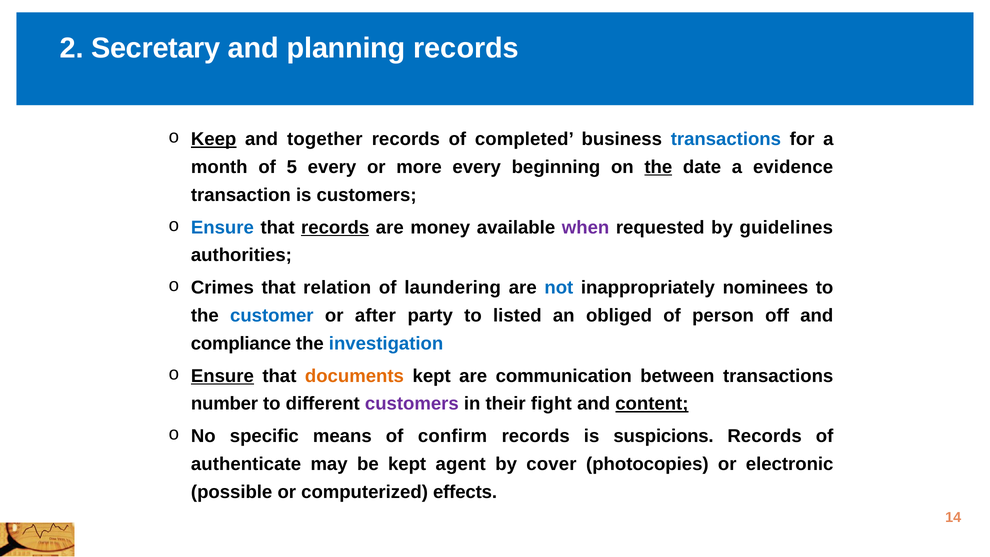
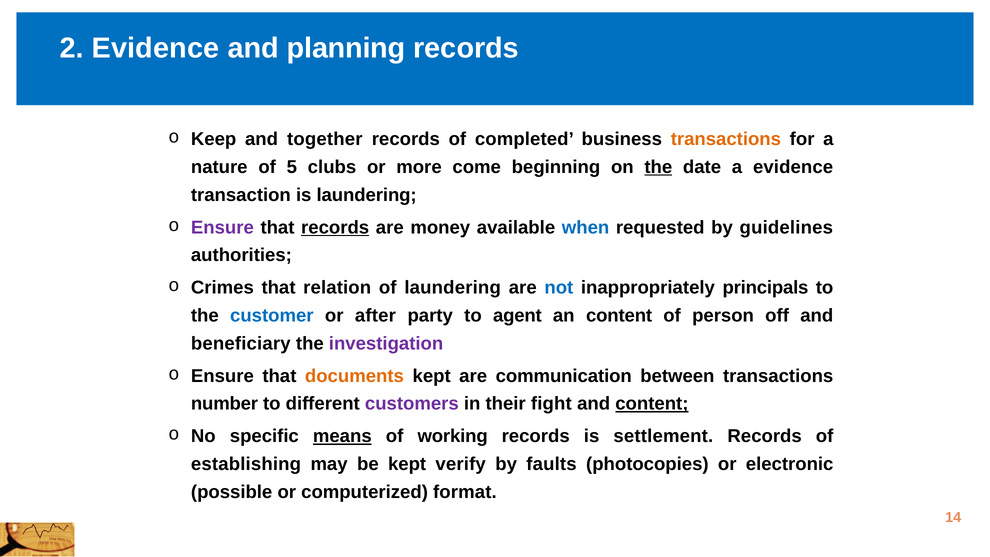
2 Secretary: Secretary -> Evidence
Keep underline: present -> none
transactions at (726, 139) colour: blue -> orange
month: month -> nature
5 every: every -> clubs
more every: every -> come
is customers: customers -> laundering
Ensure at (222, 227) colour: blue -> purple
when colour: purple -> blue
nominees: nominees -> principals
listed: listed -> agent
an obliged: obliged -> content
compliance: compliance -> beneficiary
investigation colour: blue -> purple
Ensure at (222, 376) underline: present -> none
means underline: none -> present
confirm: confirm -> working
suspicions: suspicions -> settlement
authenticate: authenticate -> establishing
agent: agent -> verify
cover: cover -> faults
effects: effects -> format
